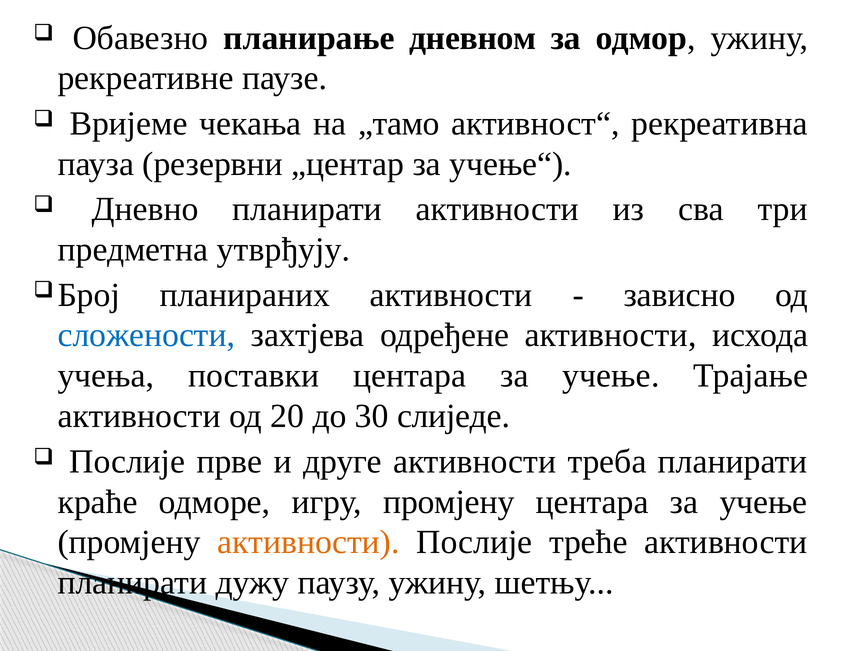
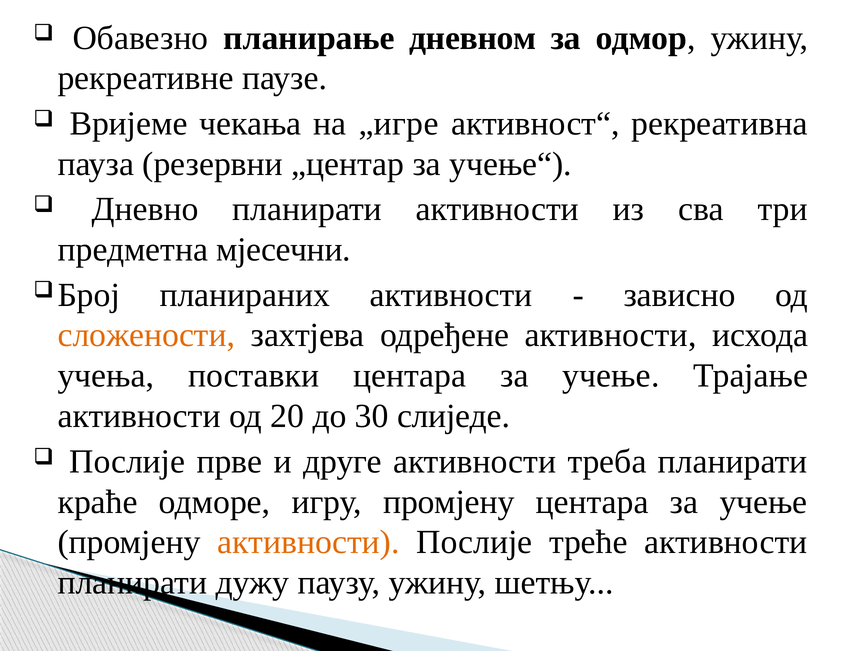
„тамо: „тамо -> „игре
утврђују: утврђују -> мјесечни
сложености colour: blue -> orange
